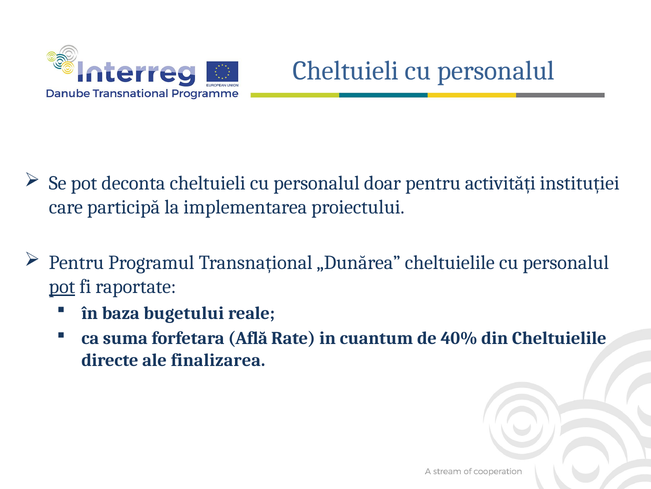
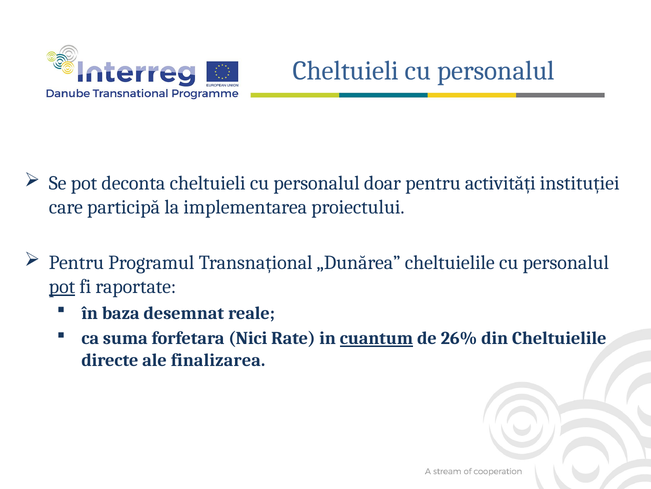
bugetului: bugetului -> desemnat
Află: Află -> Nici
cuantum underline: none -> present
40%: 40% -> 26%
